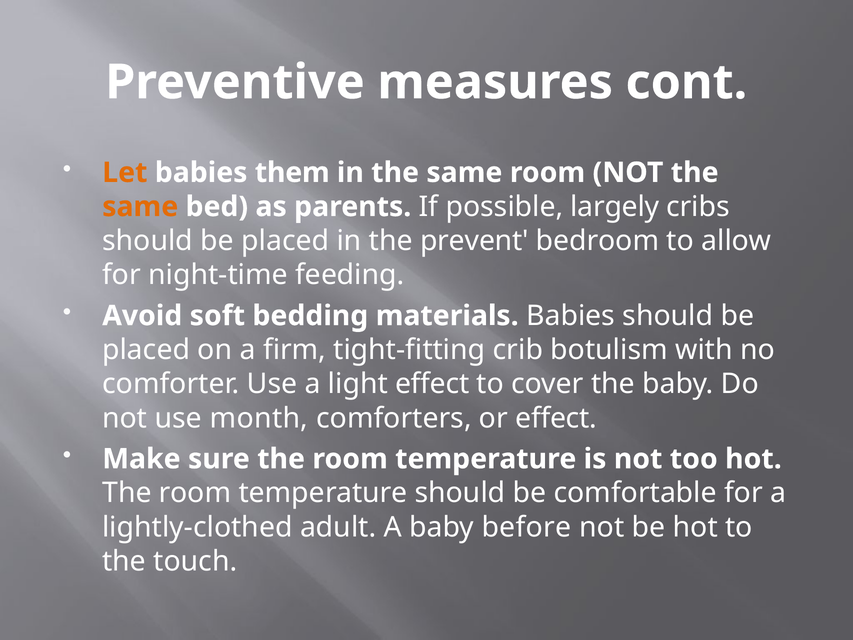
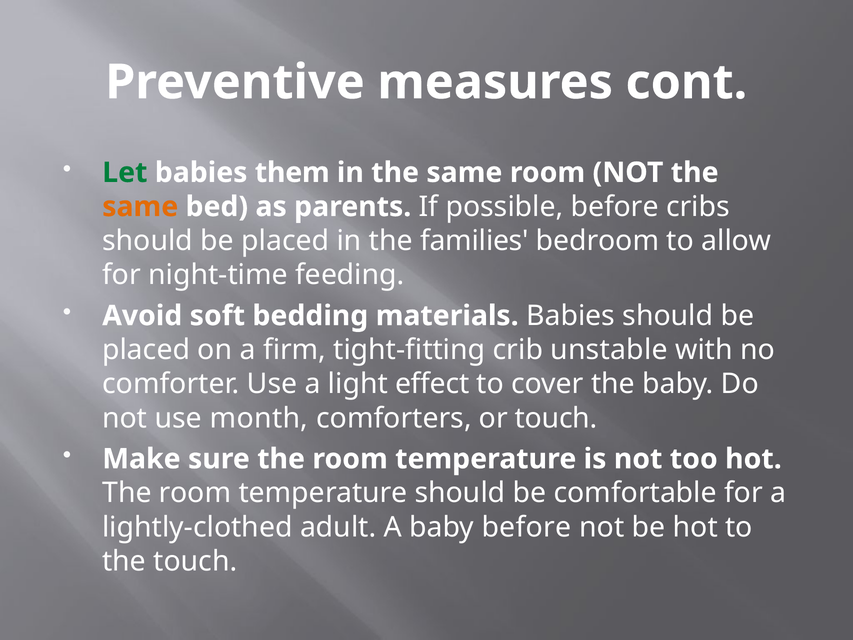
Let colour: orange -> green
possible largely: largely -> before
prevent: prevent -> families
botulism: botulism -> unstable
or effect: effect -> touch
